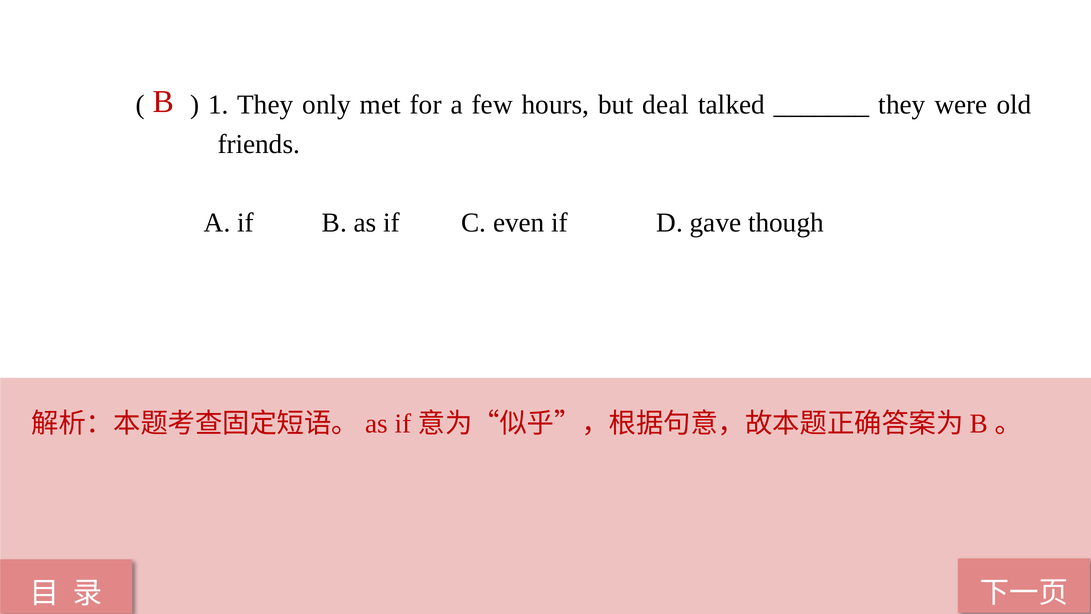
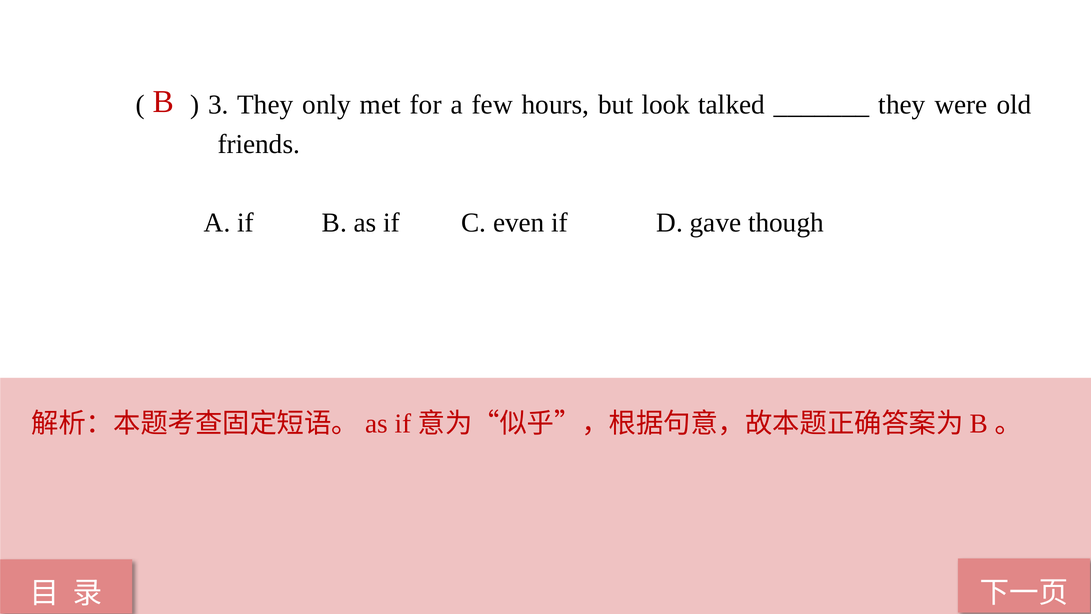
1: 1 -> 3
deal: deal -> look
